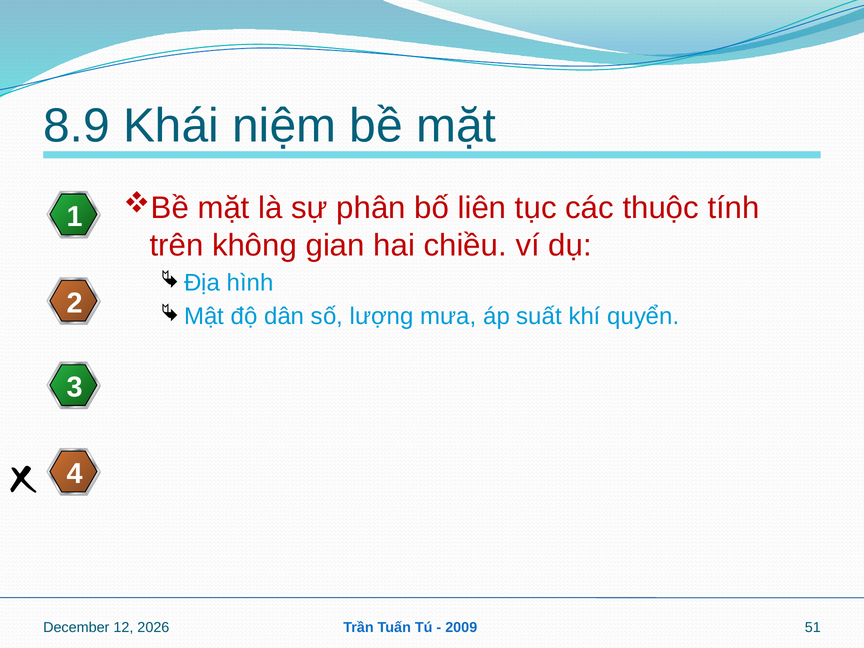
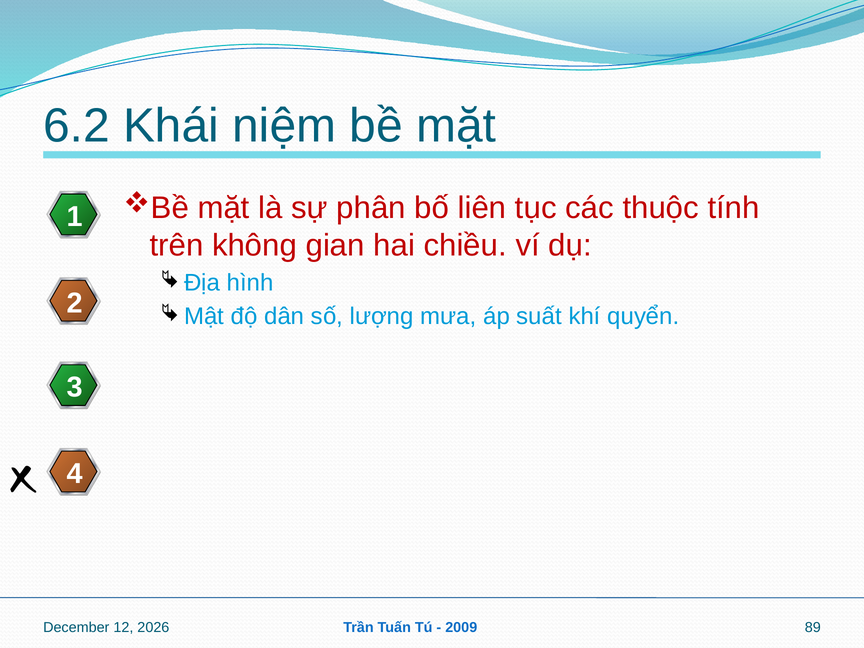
8.9: 8.9 -> 6.2
51: 51 -> 89
